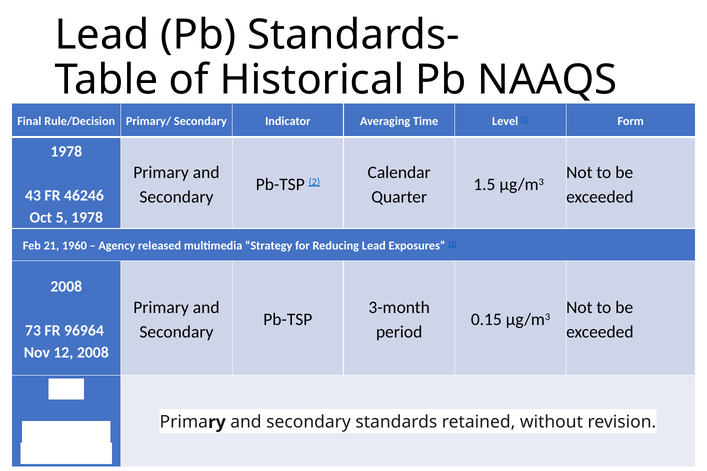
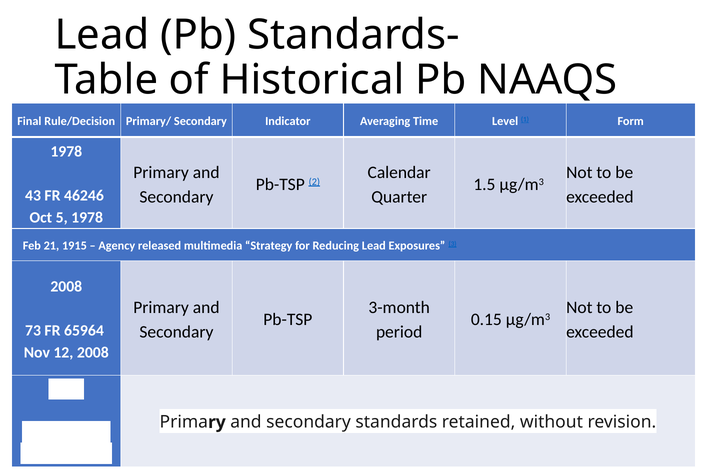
1960: 1960 -> 1915
96964: 96964 -> 65964
